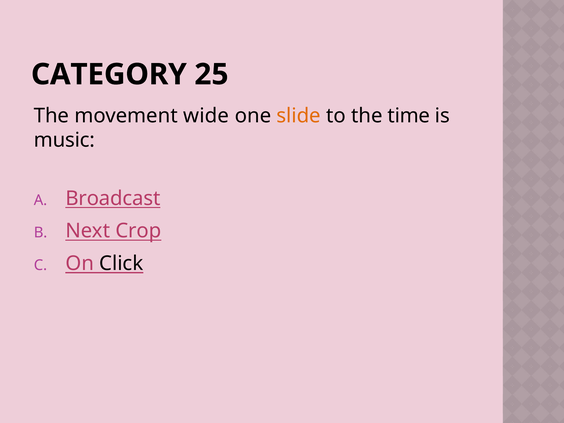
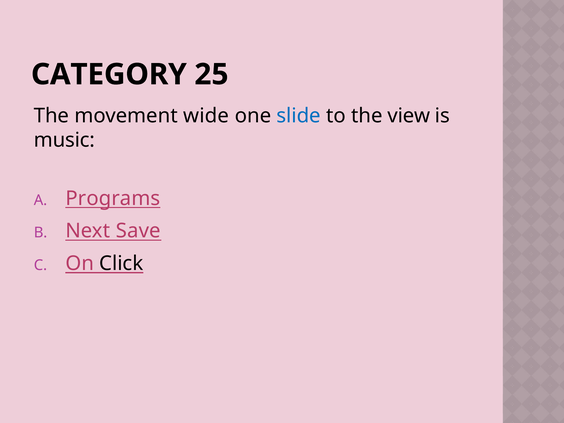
slide colour: orange -> blue
time: time -> view
Broadcast: Broadcast -> Programs
Crop: Crop -> Save
